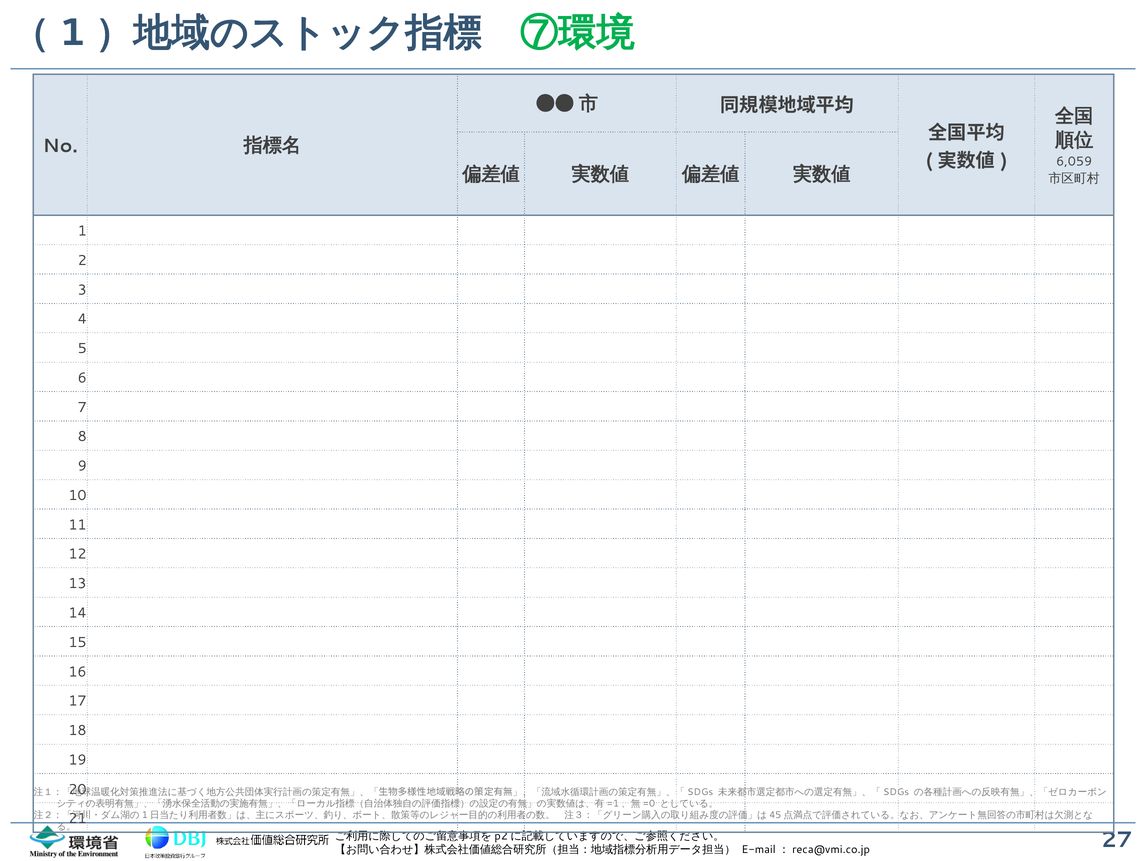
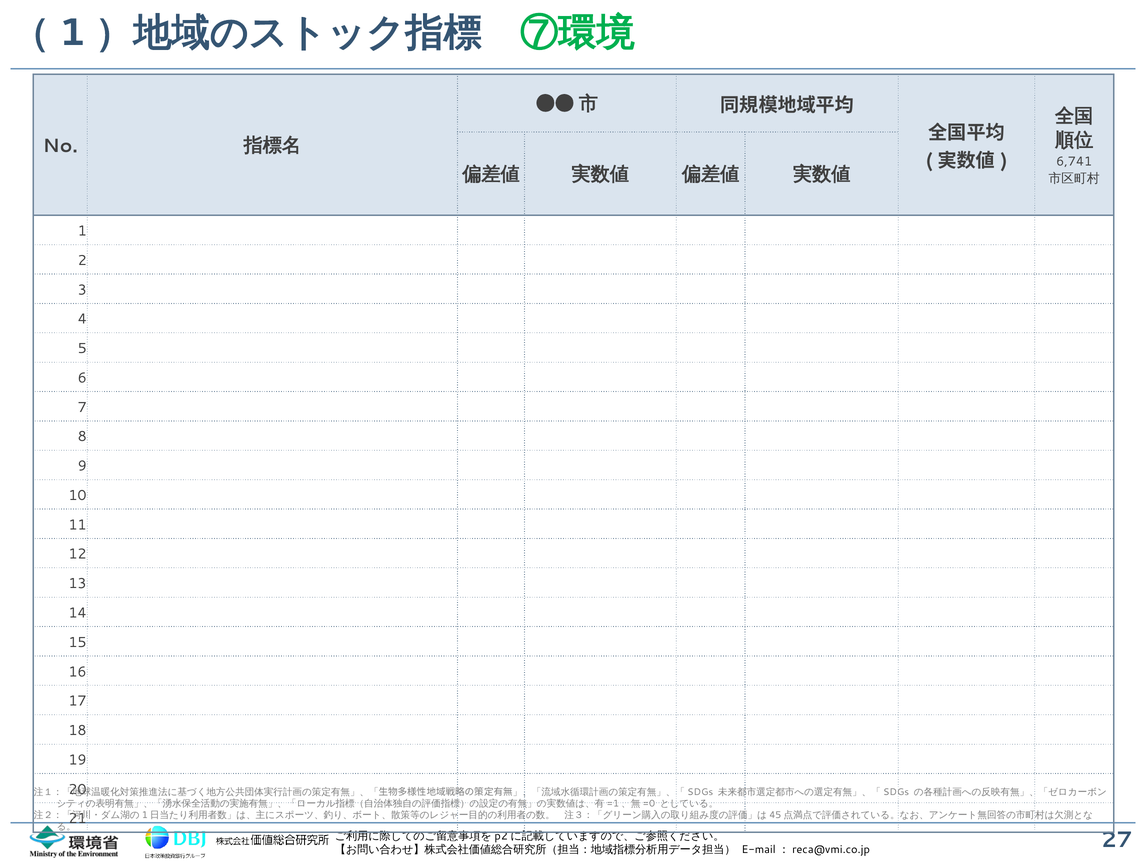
6,059: 6,059 -> 6,741
